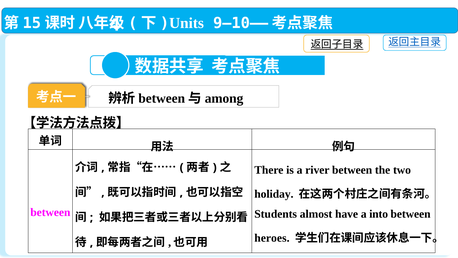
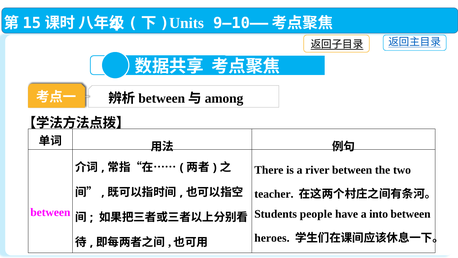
holiday: holiday -> teacher
almost: almost -> people
